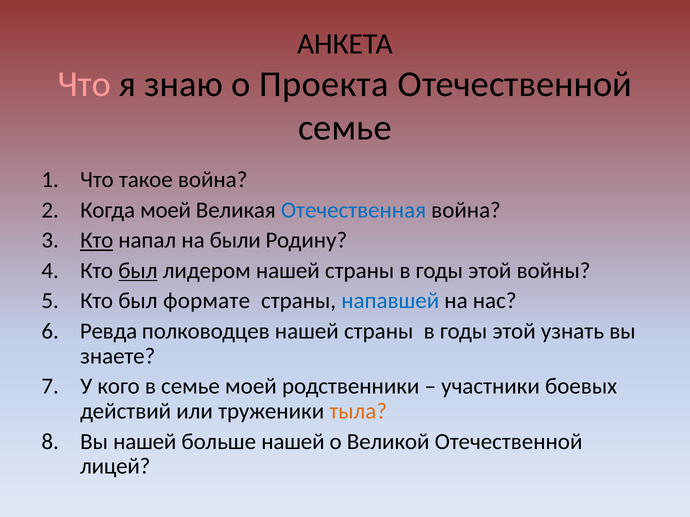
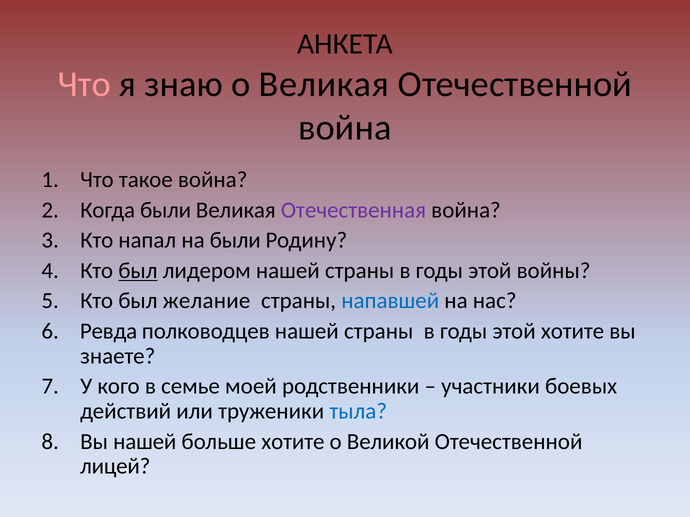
о Проекта: Проекта -> Великая
семье at (345, 128): семье -> война
Когда моей: моей -> были
Отечественная colour: blue -> purple
Кто at (97, 241) underline: present -> none
формате: формате -> желание
этой узнать: узнать -> хотите
тыла colour: orange -> blue
больше нашей: нашей -> хотите
